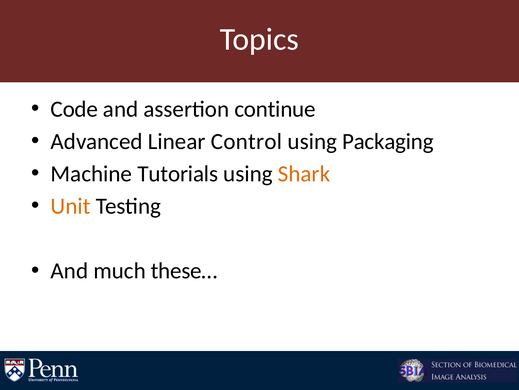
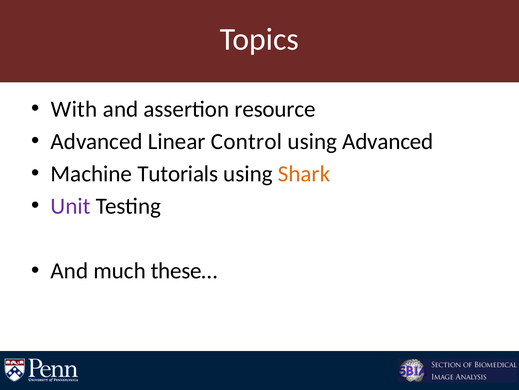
Code: Code -> With
continue: continue -> resource
using Packaging: Packaging -> Advanced
Unit colour: orange -> purple
